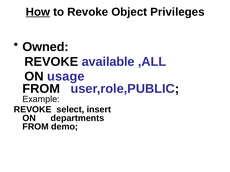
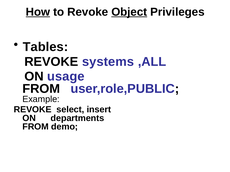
Object underline: none -> present
Owned: Owned -> Tables
available: available -> systems
